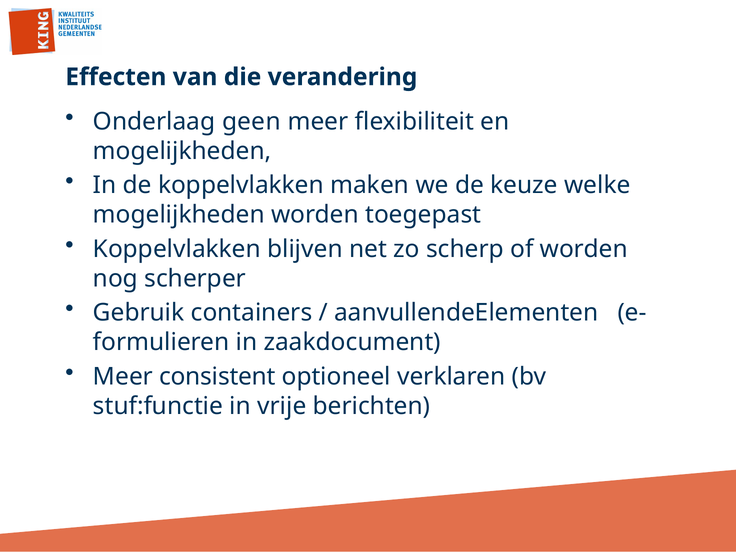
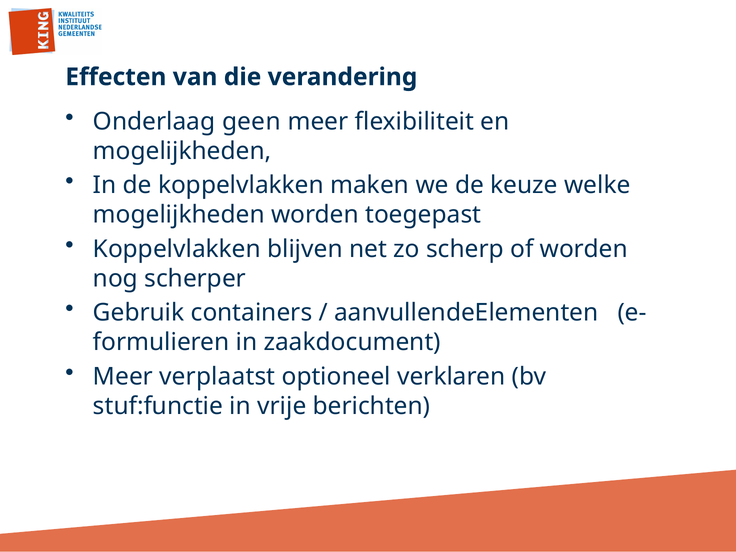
consistent: consistent -> verplaatst
